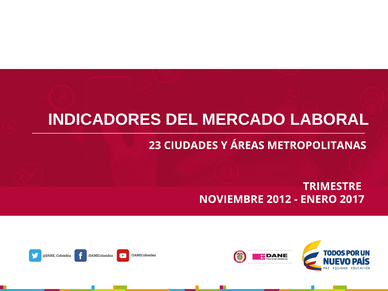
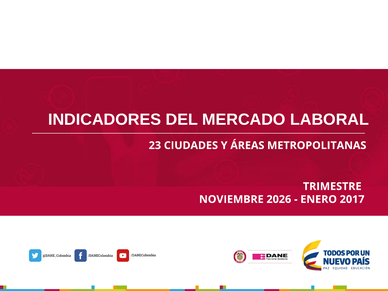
2012: 2012 -> 2026
